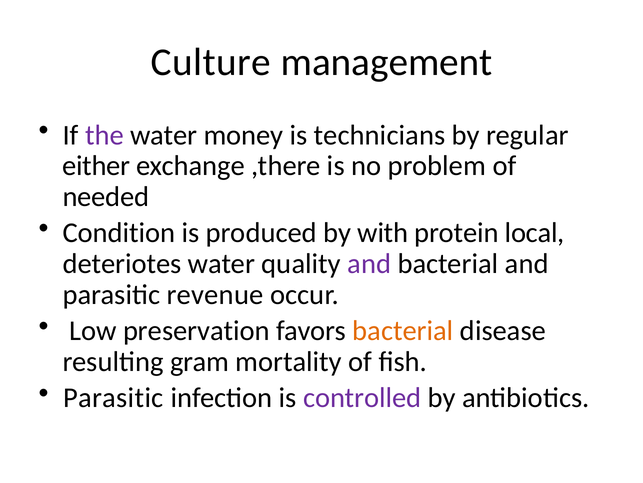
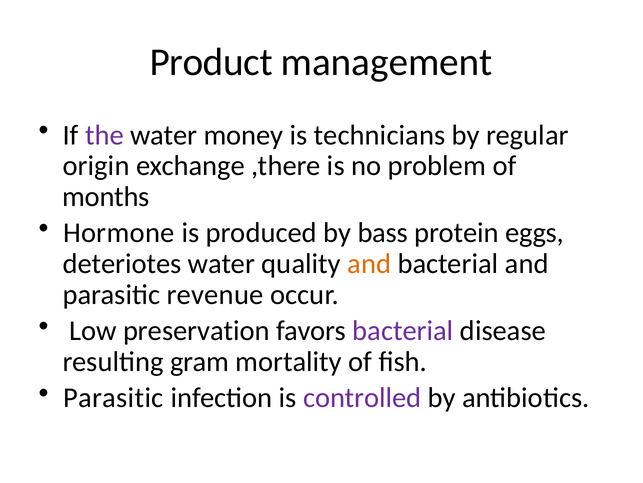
Culture: Culture -> Product
either: either -> origin
needed: needed -> months
Condition: Condition -> Hormone
with: with -> bass
local: local -> eggs
and at (369, 264) colour: purple -> orange
bacterial at (403, 330) colour: orange -> purple
